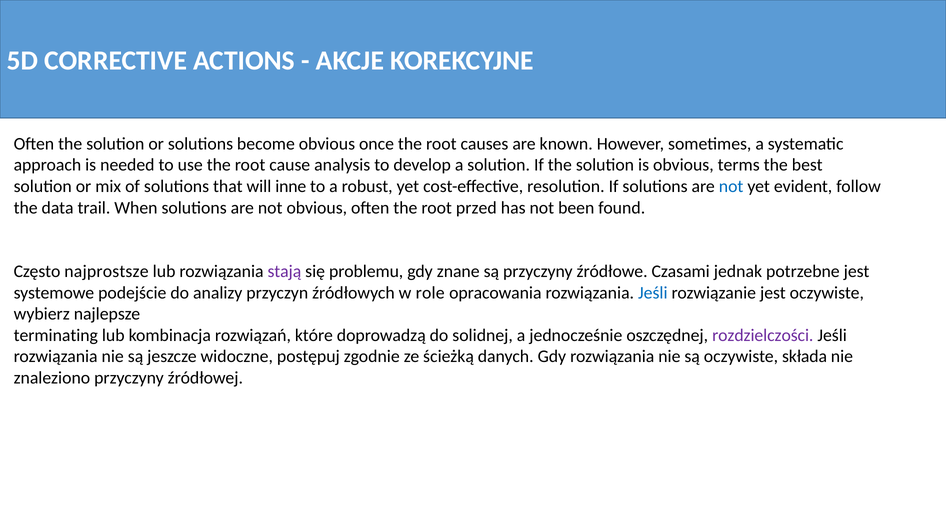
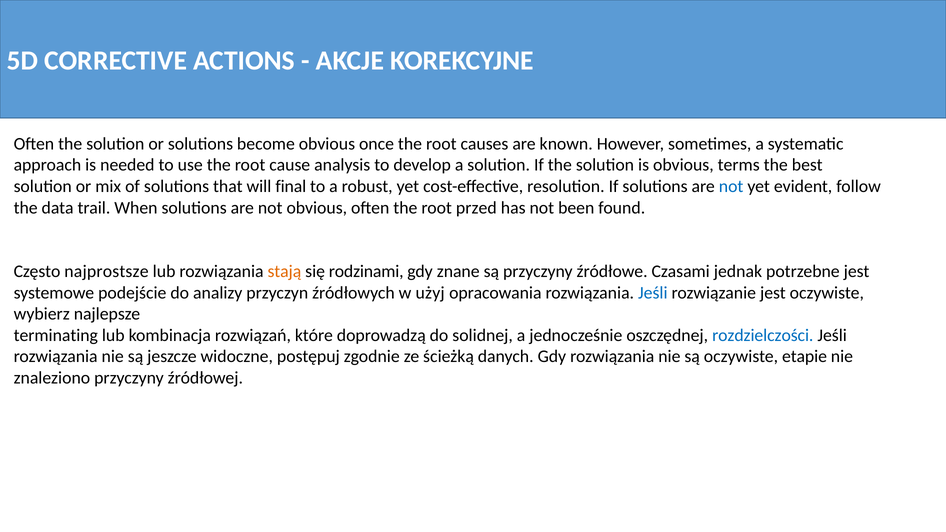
inne: inne -> final
stają colour: purple -> orange
problemu: problemu -> rodzinami
role: role -> użyj
rozdzielczości colour: purple -> blue
składa: składa -> etapie
